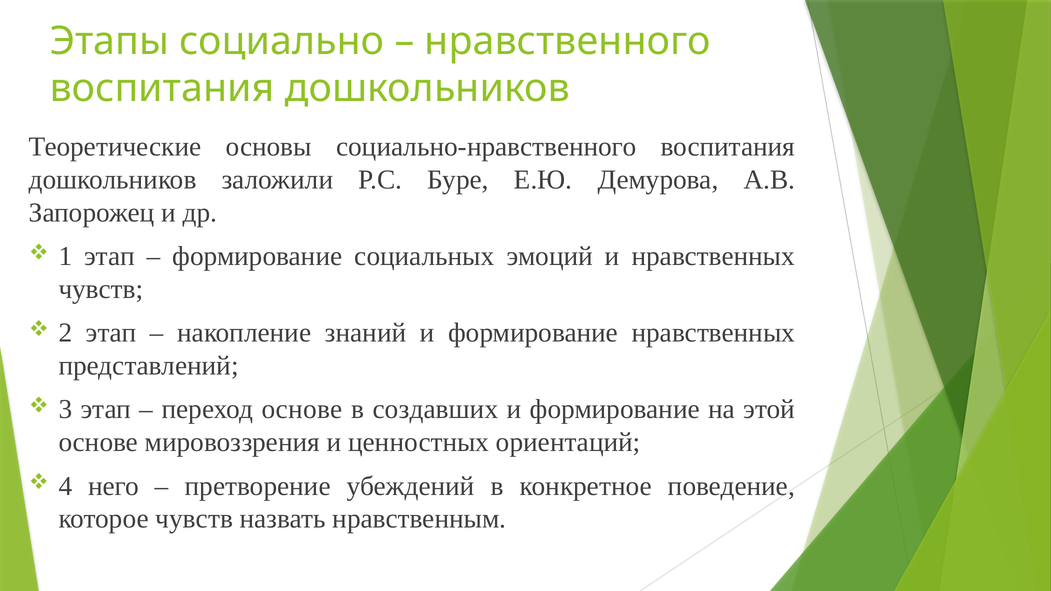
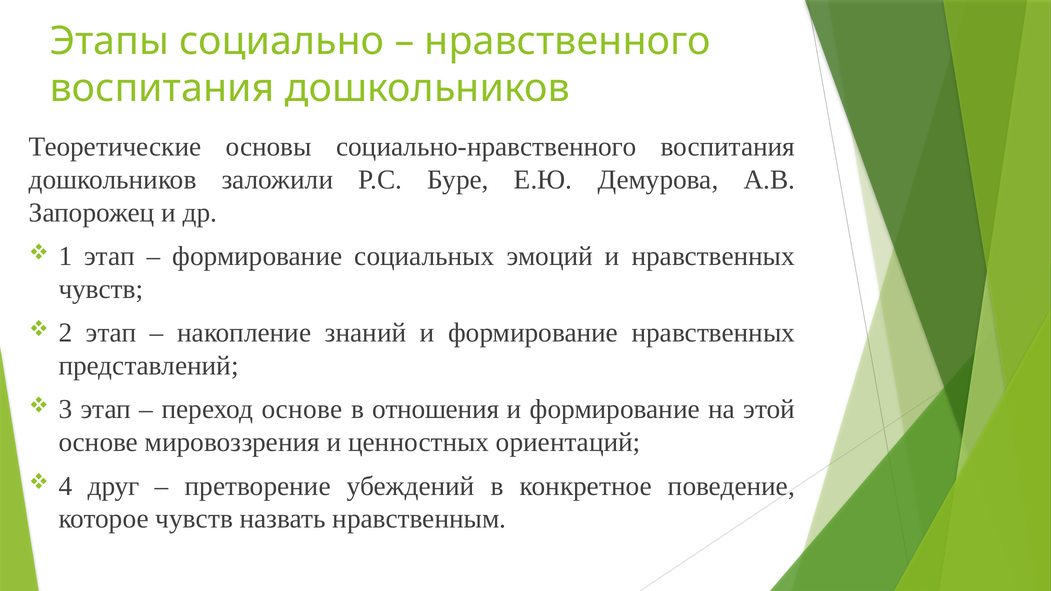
создавших: создавших -> отношения
него: него -> друг
